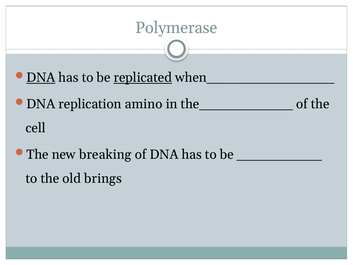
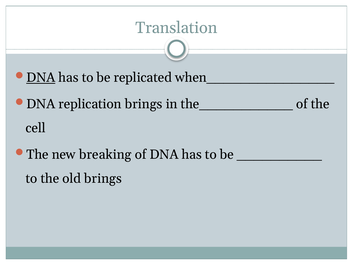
Polymerase: Polymerase -> Translation
replicated underline: present -> none
replication amino: amino -> brings
